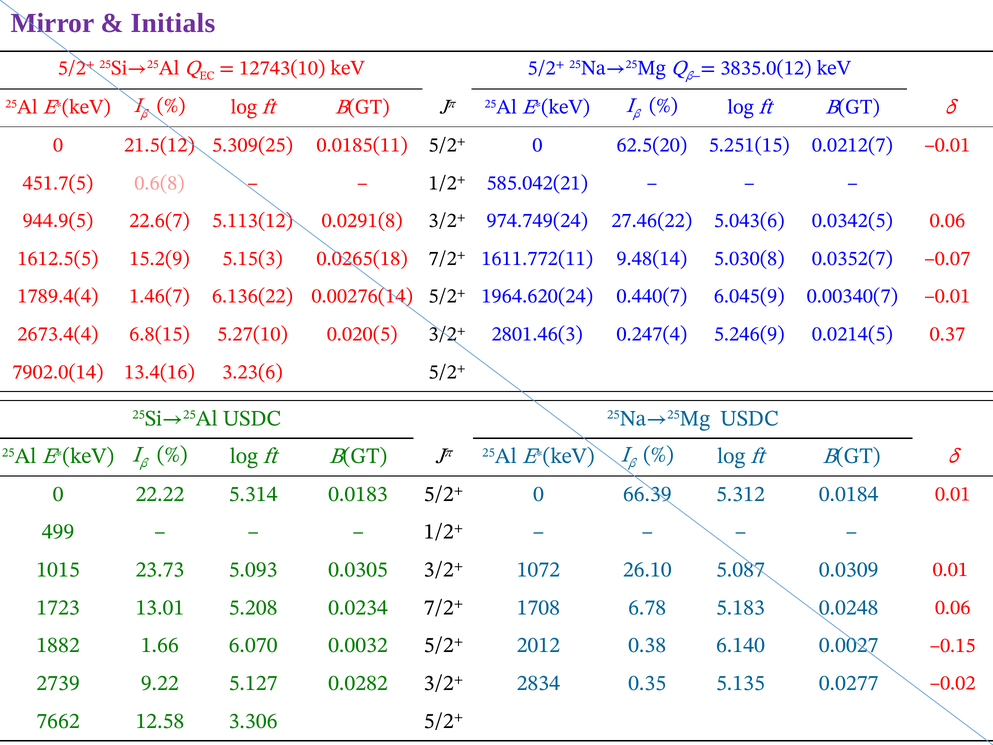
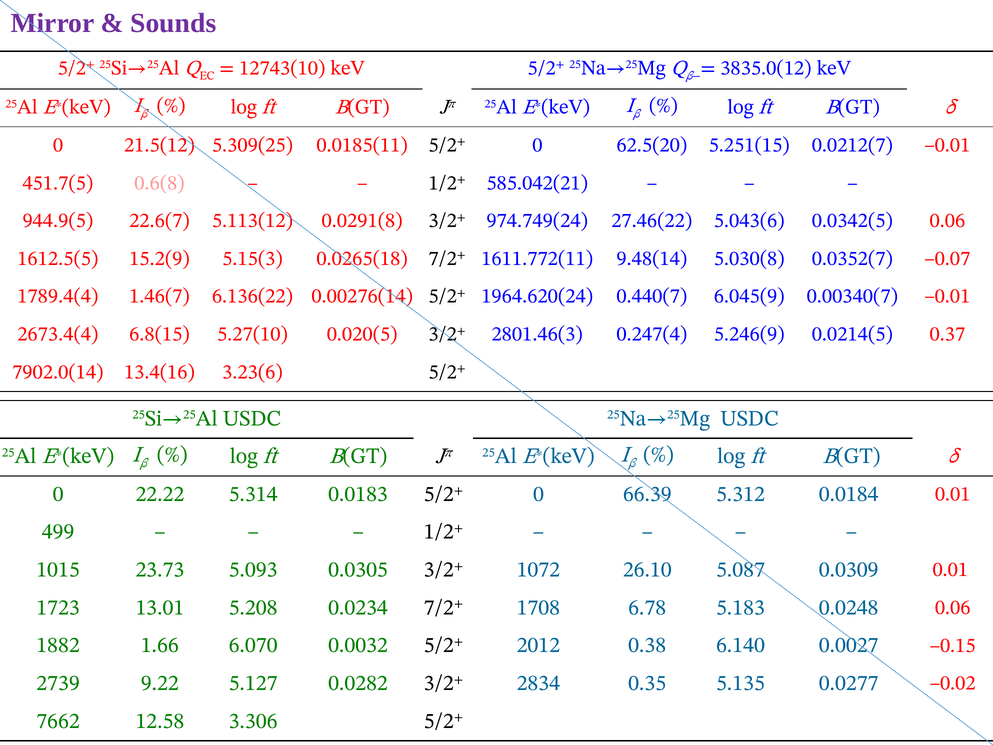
Initials: Initials -> Sounds
